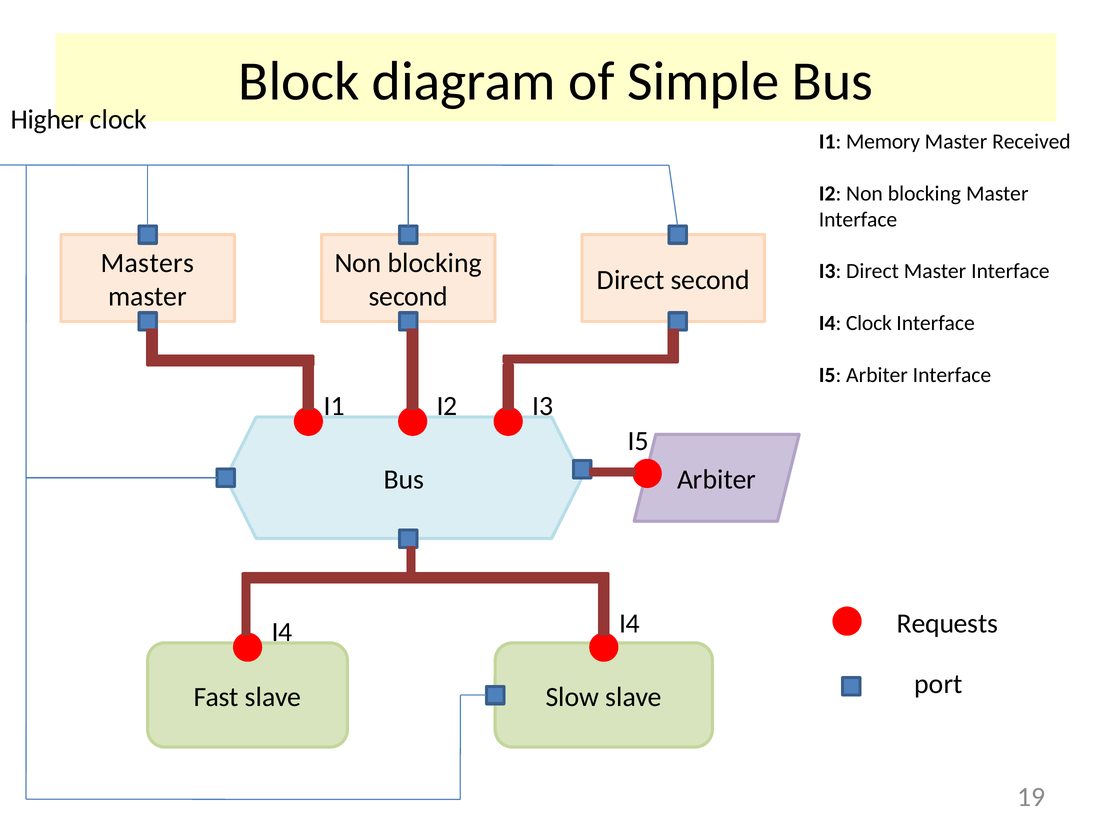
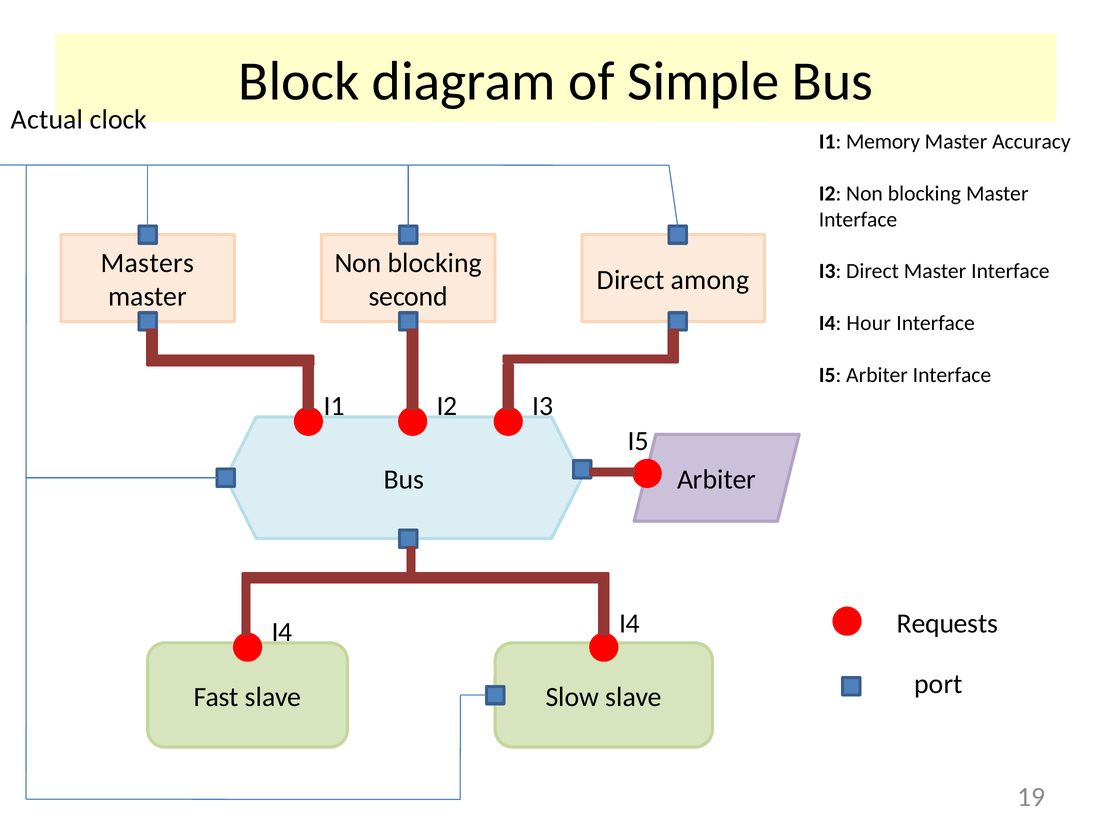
Higher: Higher -> Actual
Received: Received -> Accuracy
Direct second: second -> among
I4 Clock: Clock -> Hour
